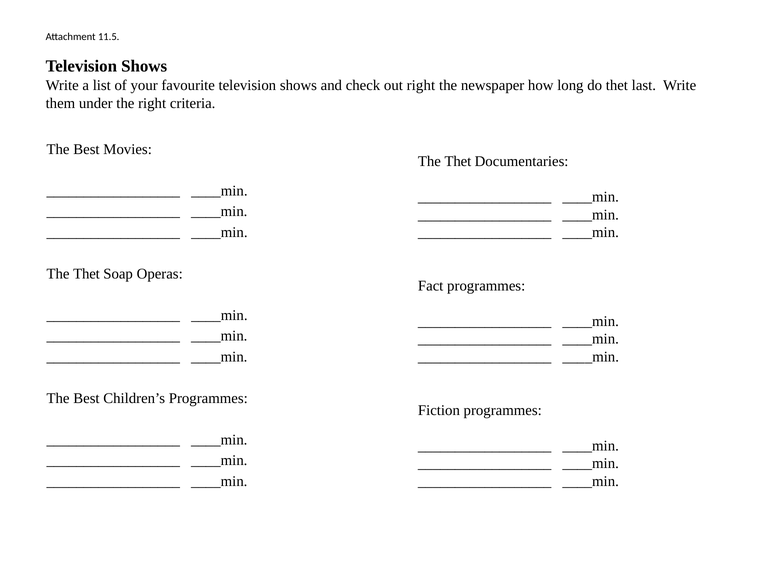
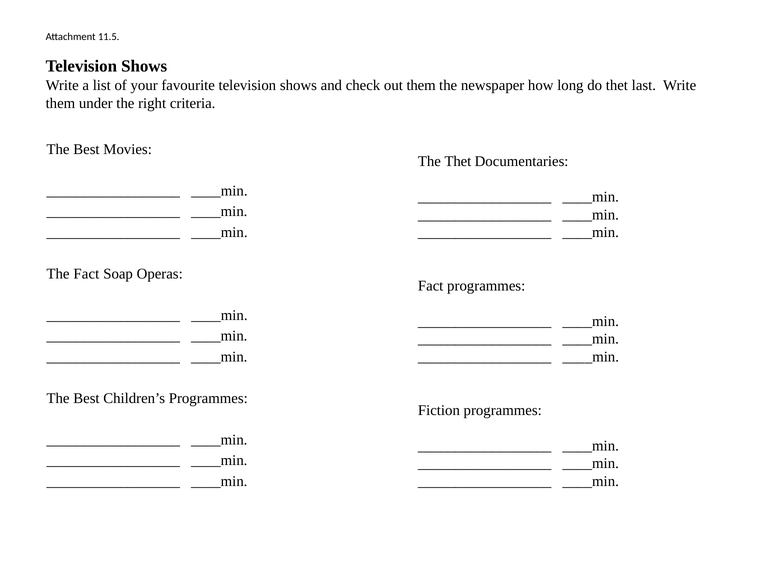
out right: right -> them
Thet at (87, 274): Thet -> Fact
